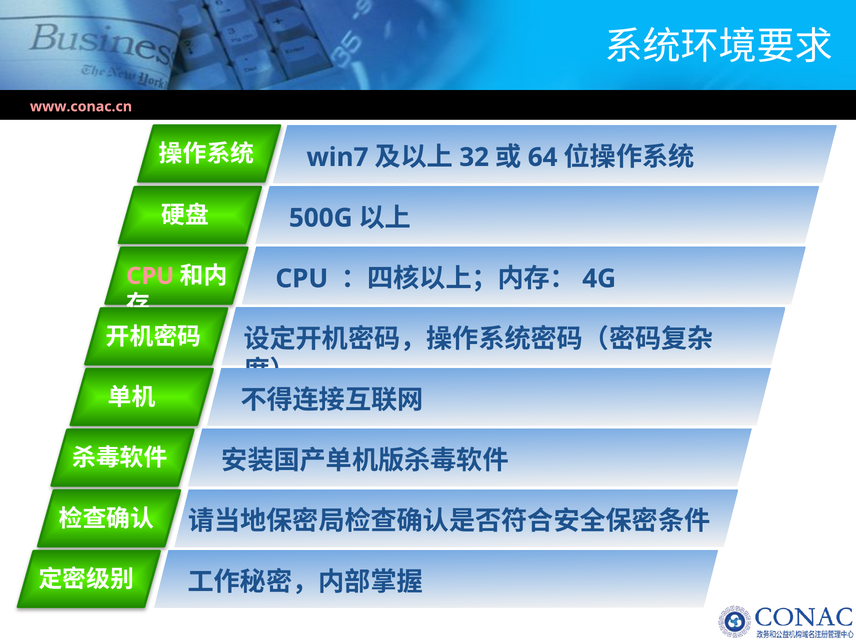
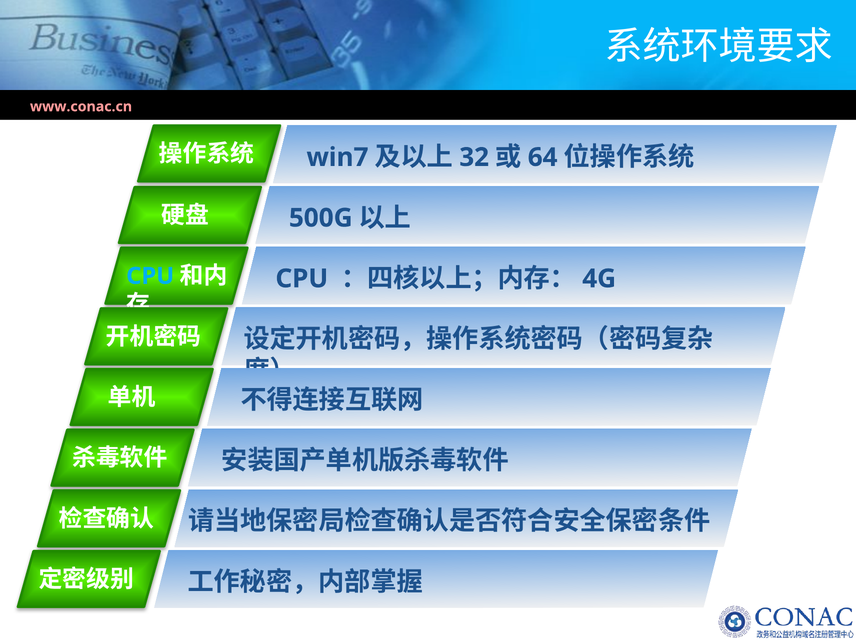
CPU at (150, 276) colour: pink -> light blue
